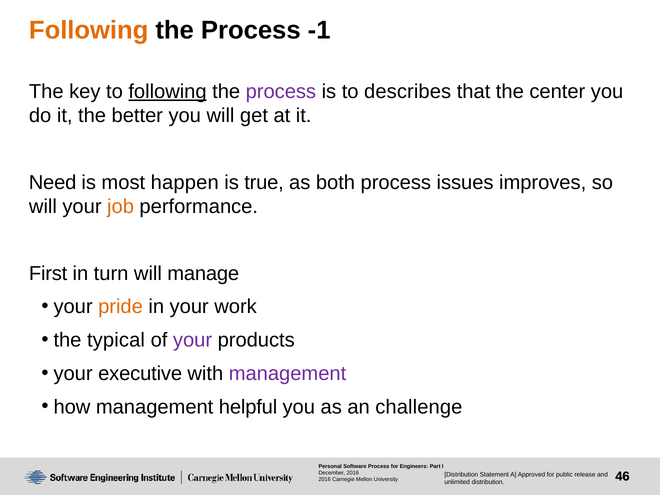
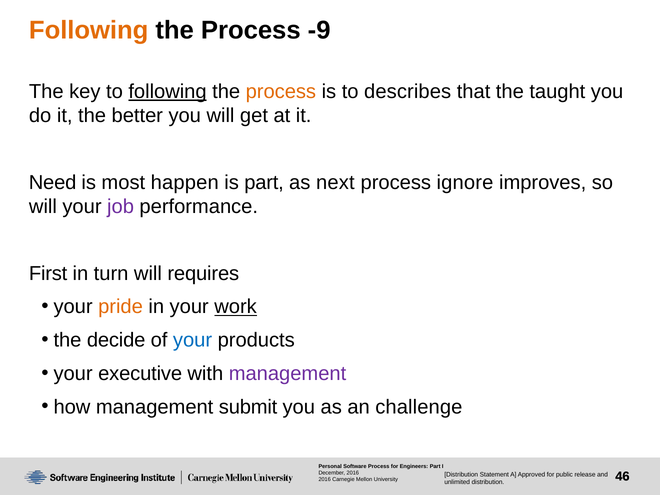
-1: -1 -> -9
process at (281, 92) colour: purple -> orange
center: center -> taught
is true: true -> part
both: both -> next
issues: issues -> ignore
job colour: orange -> purple
manage: manage -> requires
work underline: none -> present
typical: typical -> decide
your at (193, 340) colour: purple -> blue
helpful: helpful -> submit
